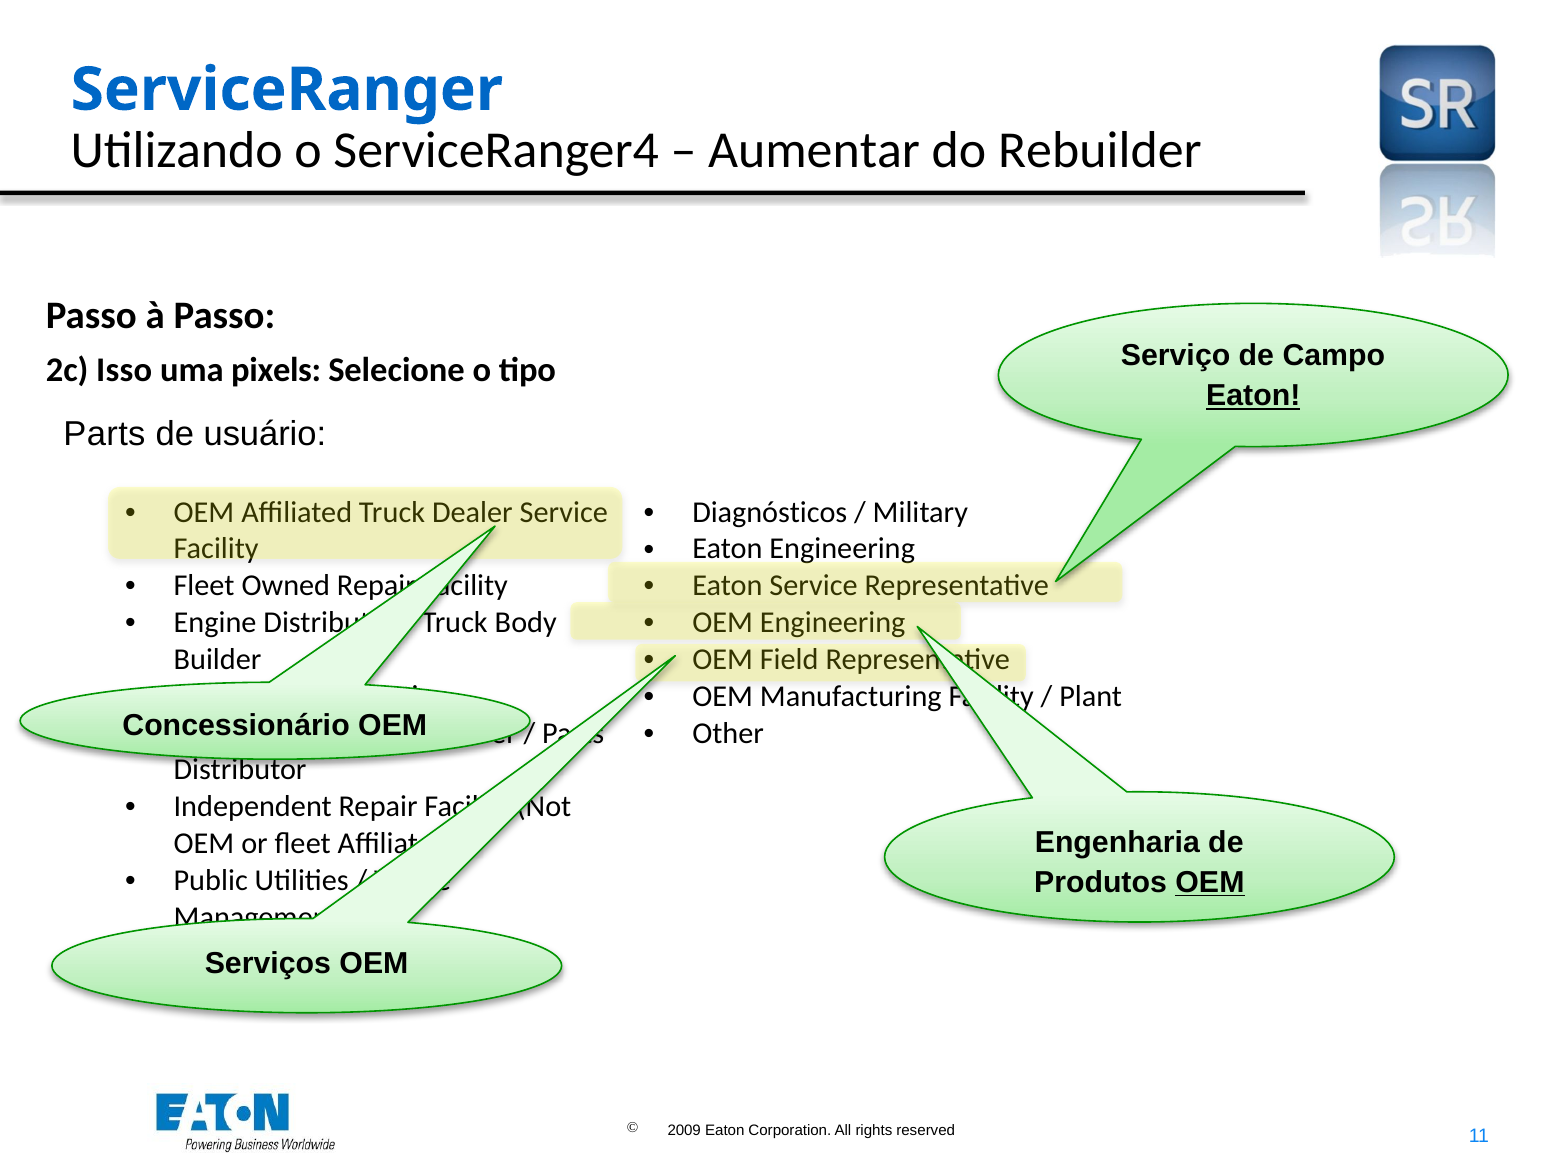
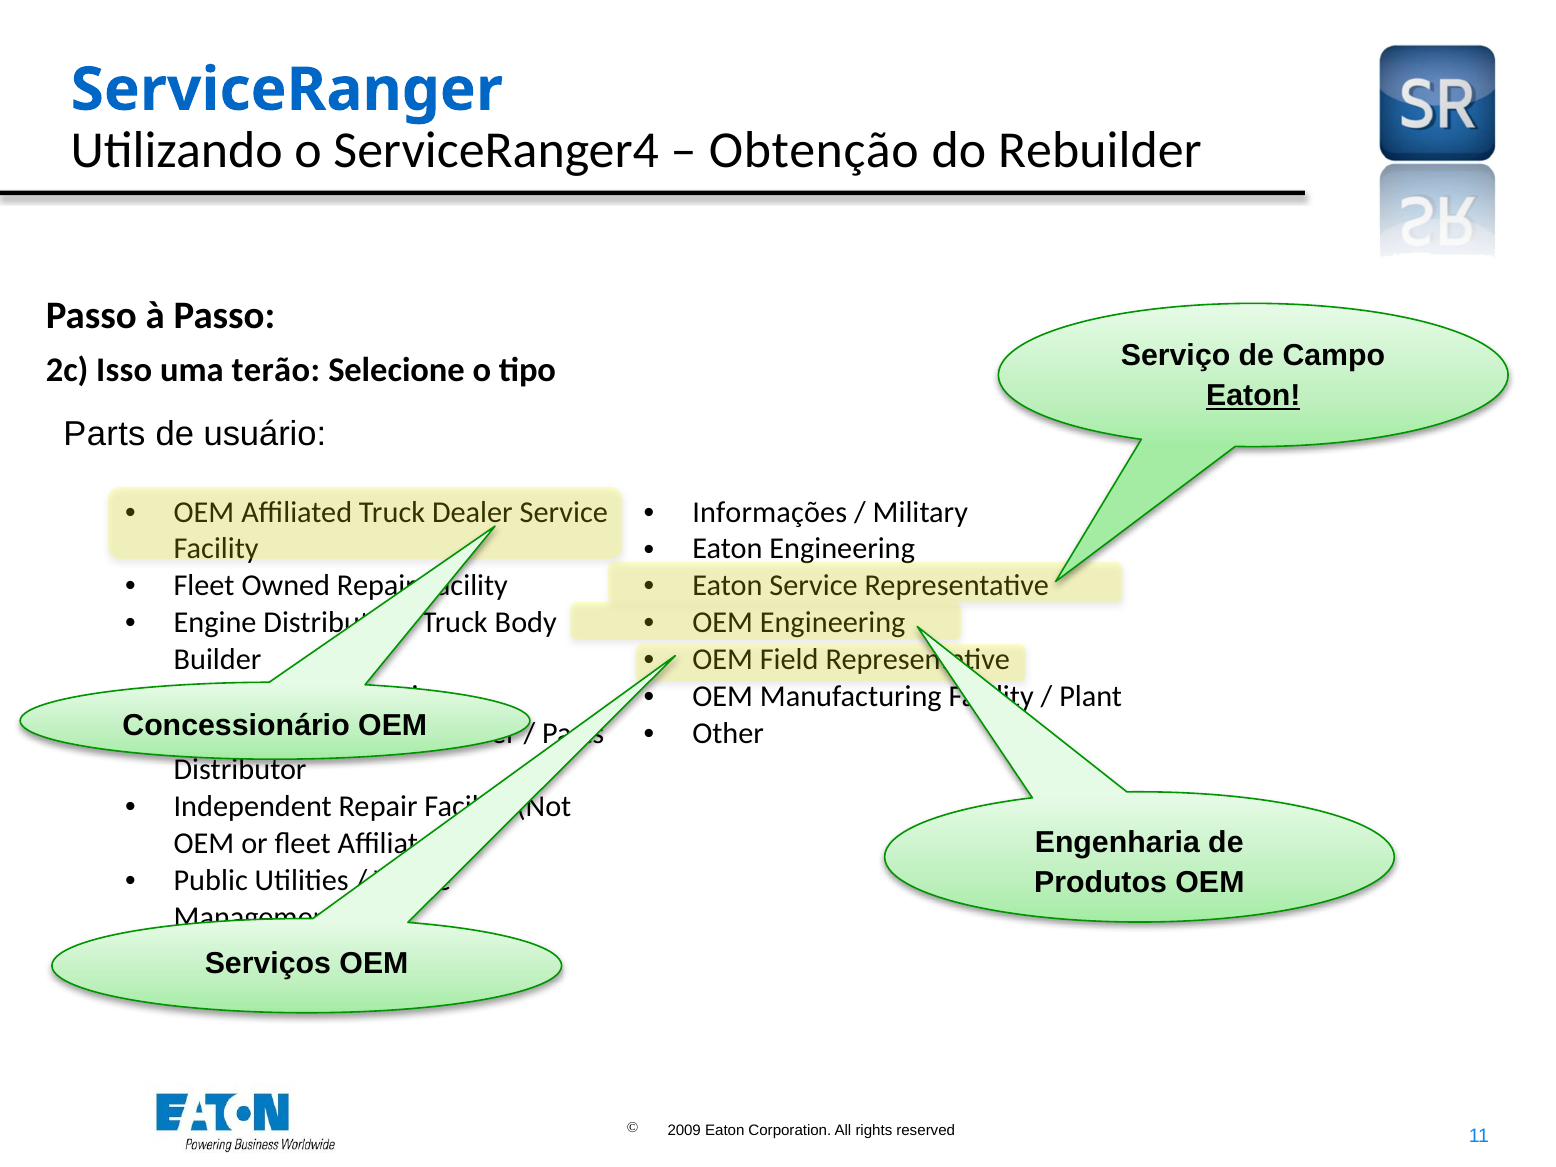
Aumentar: Aumentar -> Obtenção
pixels: pixels -> terão
Diagnósticos: Diagnósticos -> Informações
OEM at (1210, 882) underline: present -> none
